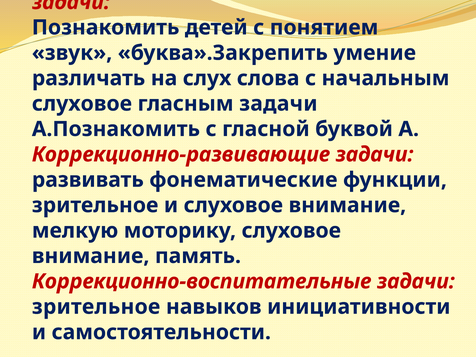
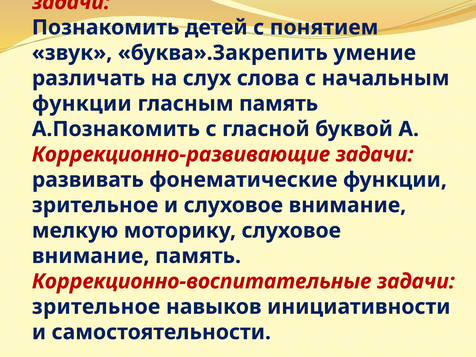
слуховое at (82, 104): слуховое -> функции
гласным задачи: задачи -> память
